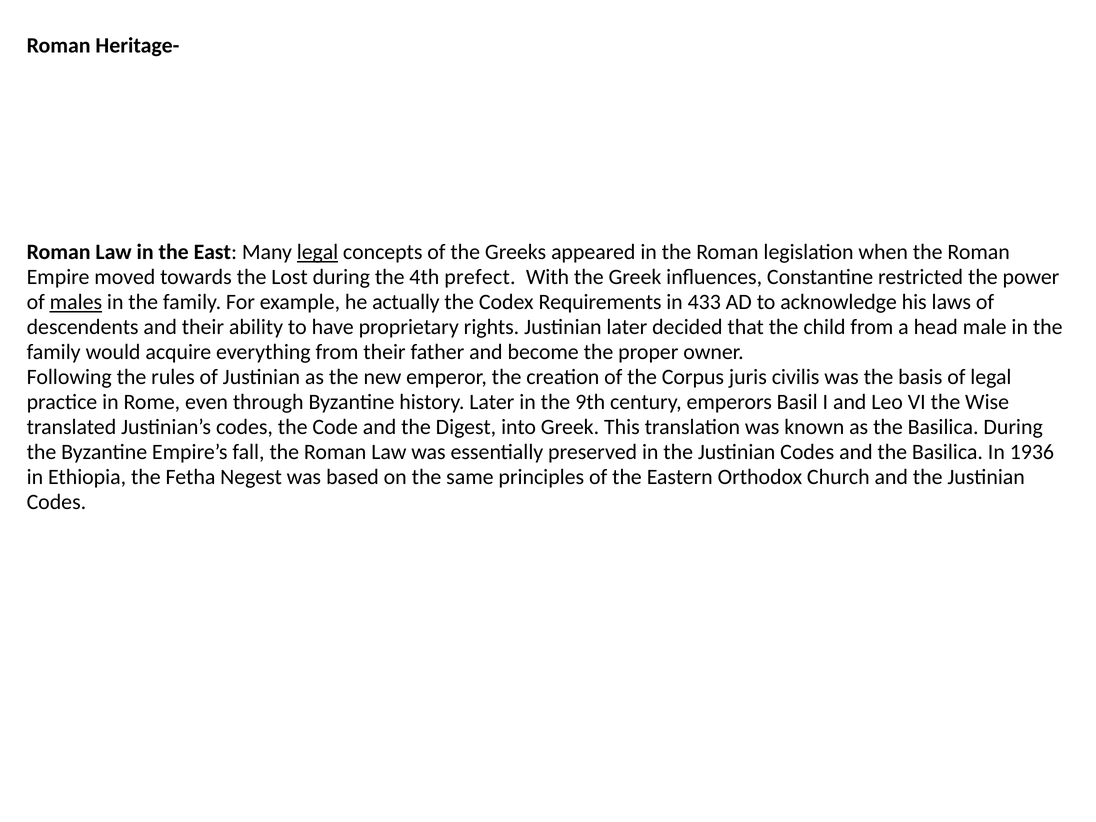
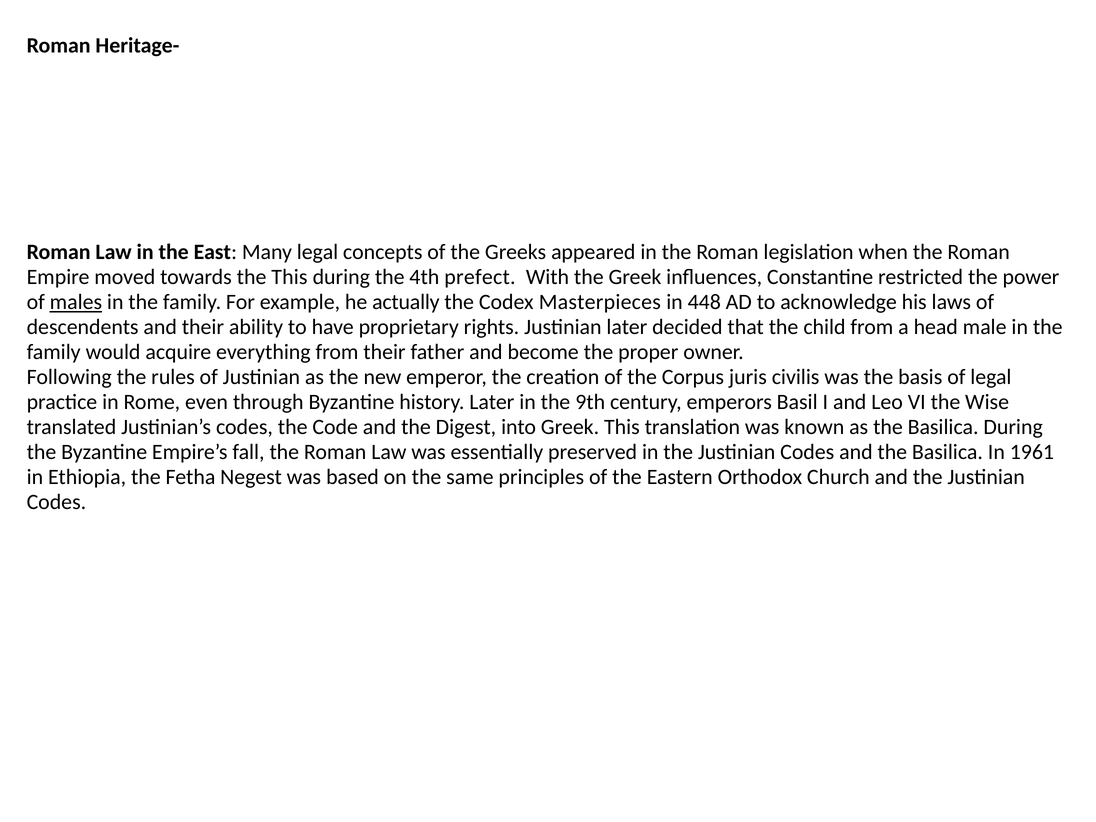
legal at (318, 252) underline: present -> none
the Lost: Lost -> This
Requirements: Requirements -> Masterpieces
433: 433 -> 448
1936: 1936 -> 1961
